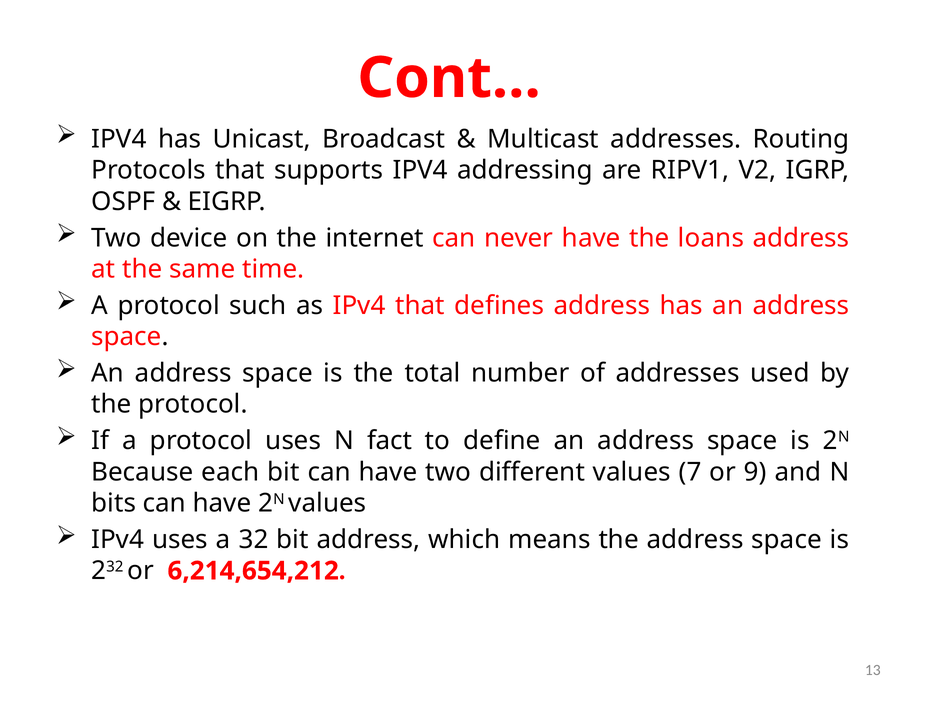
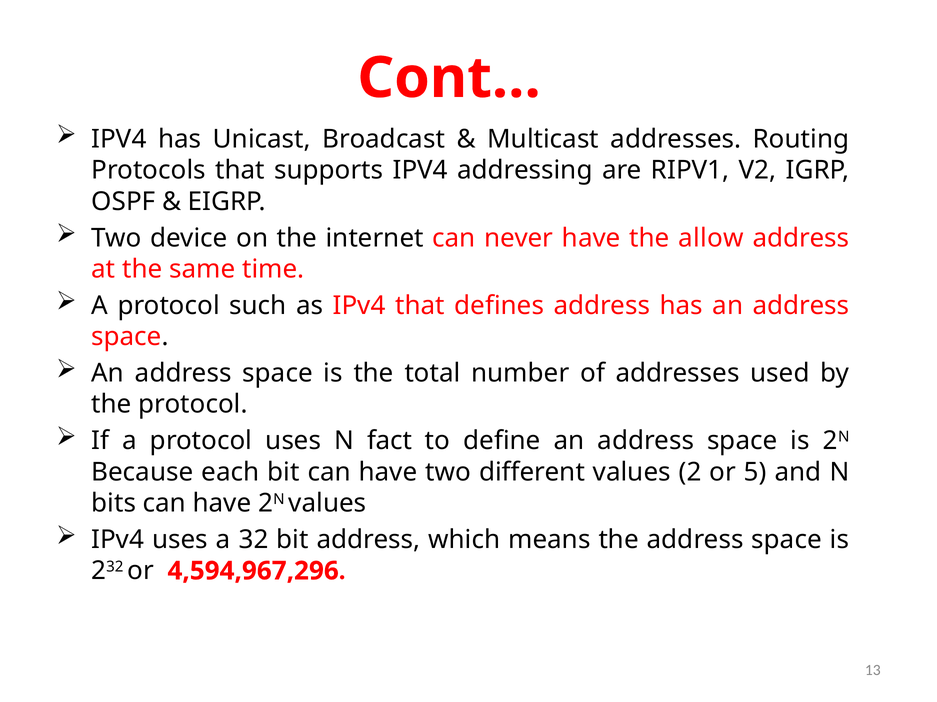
loans: loans -> allow
7: 7 -> 2
9: 9 -> 5
6,214,654,212: 6,214,654,212 -> 4,594,967,296
